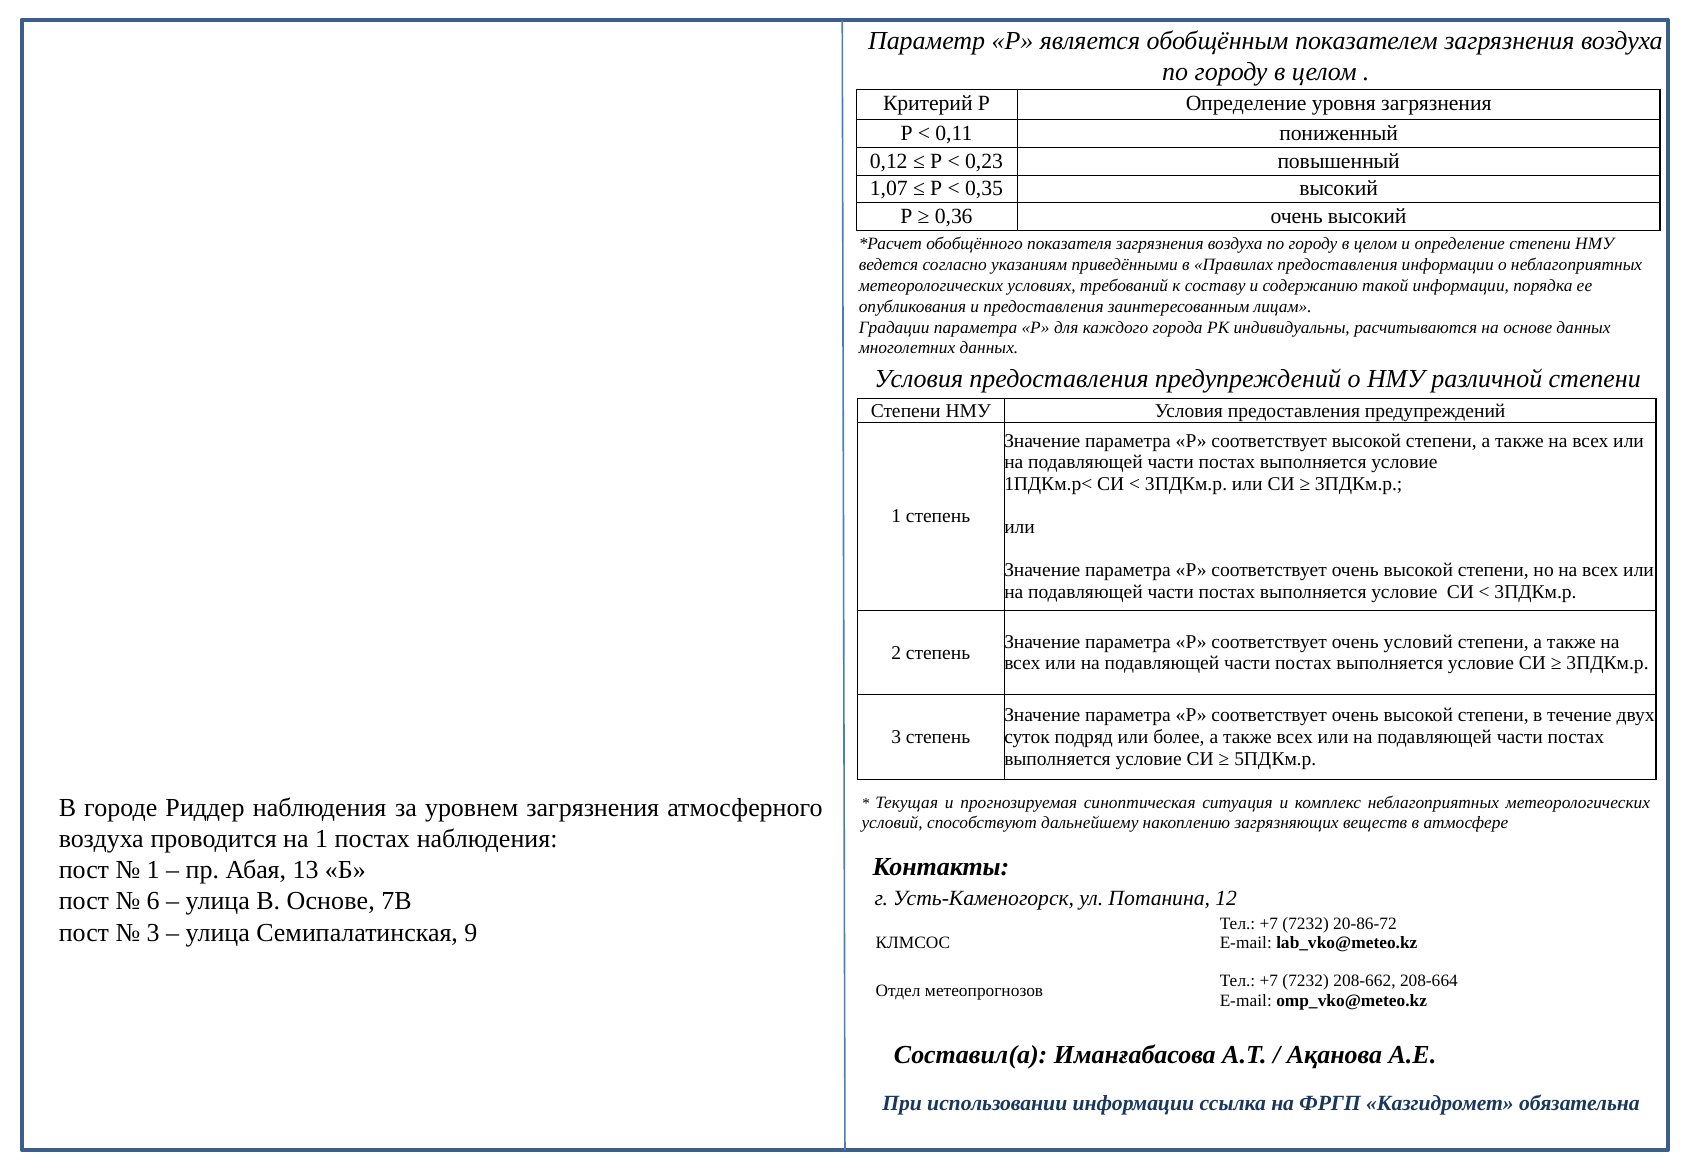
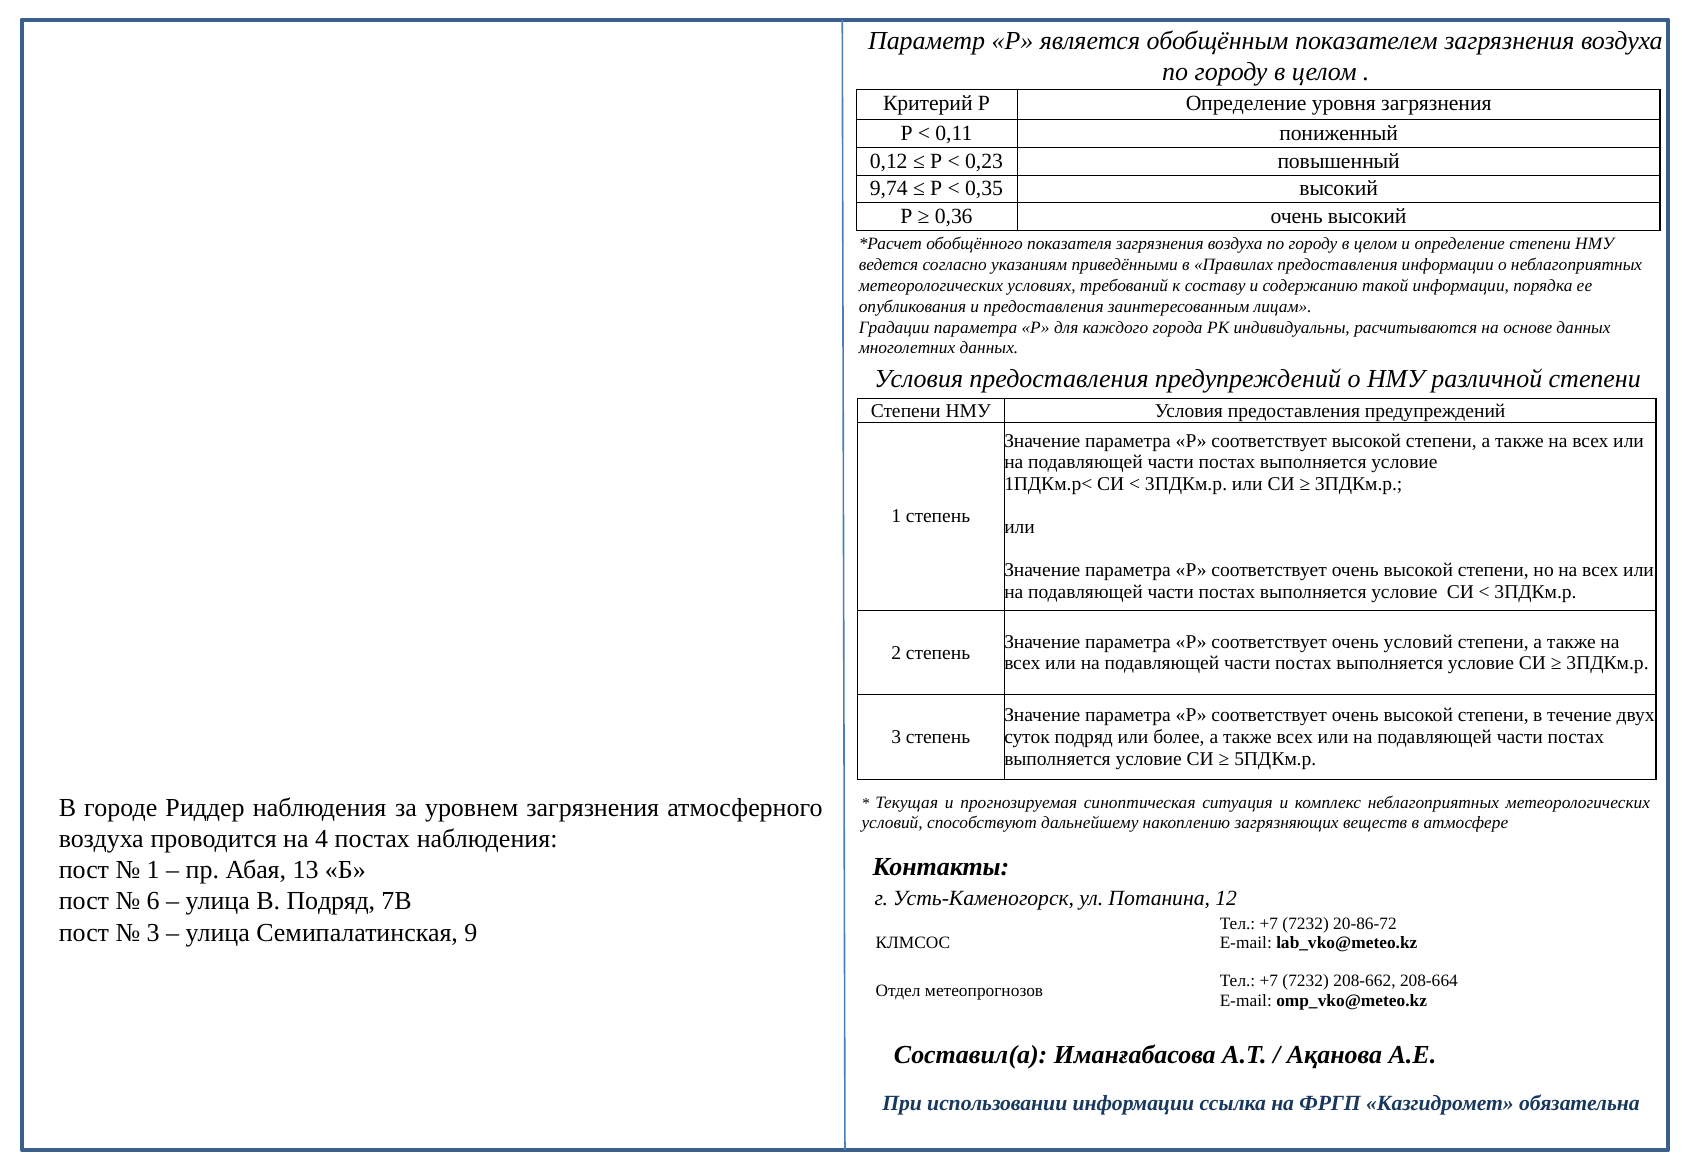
1,07: 1,07 -> 9,74
на 1: 1 -> 4
В Основе: Основе -> Подряд
